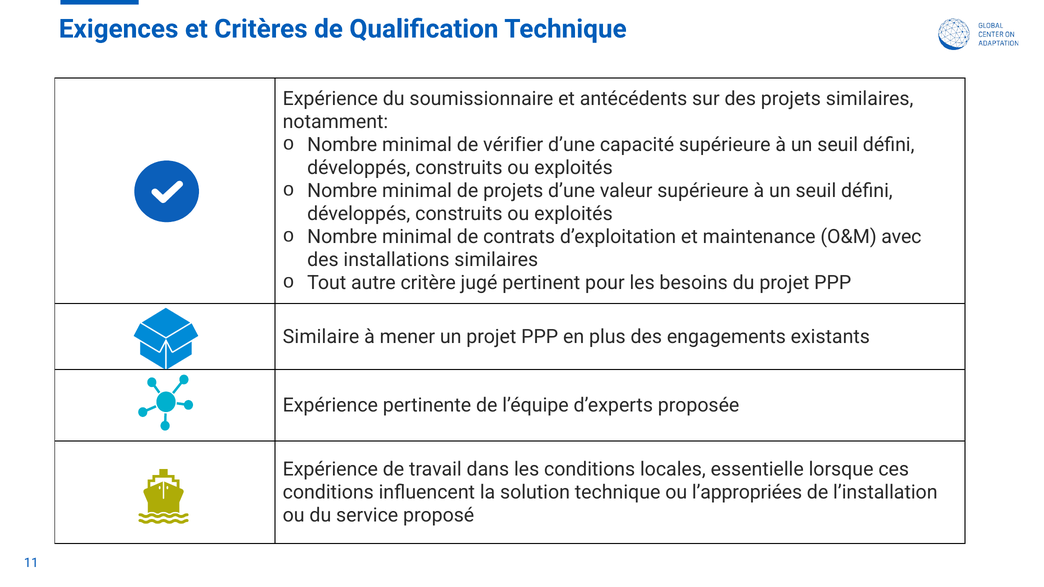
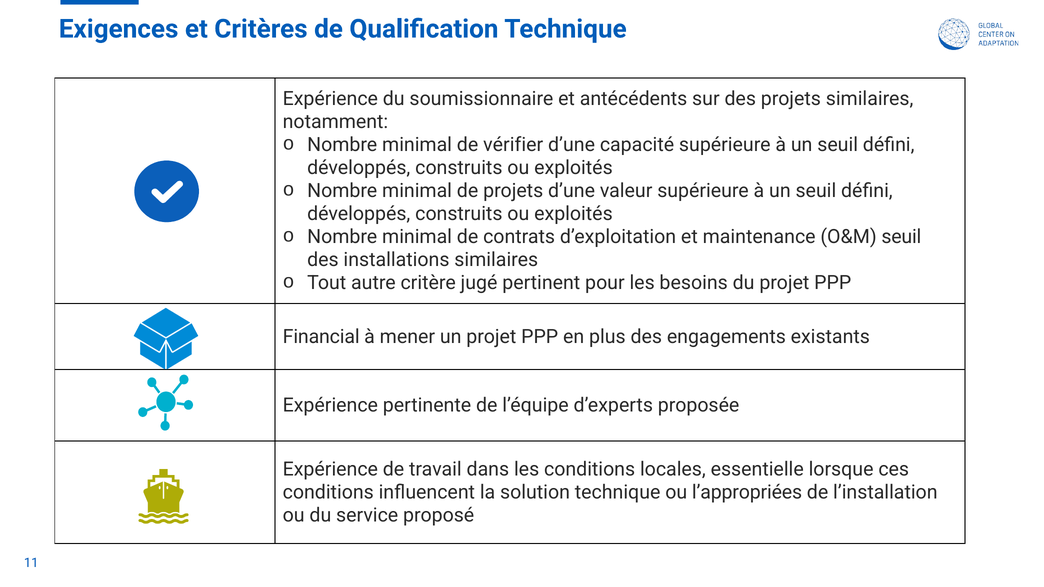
O&M avec: avec -> seuil
Similaire: Similaire -> Financial
